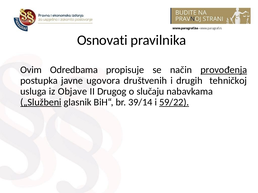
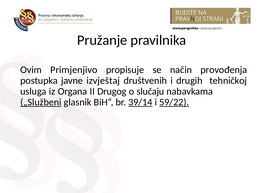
Osnovati: Osnovati -> Pružanje
Odredbama: Odredbama -> Primjenjivo
provođenja underline: present -> none
ugovora: ugovora -> izvještaj
Objave: Objave -> Organa
39/14 underline: none -> present
